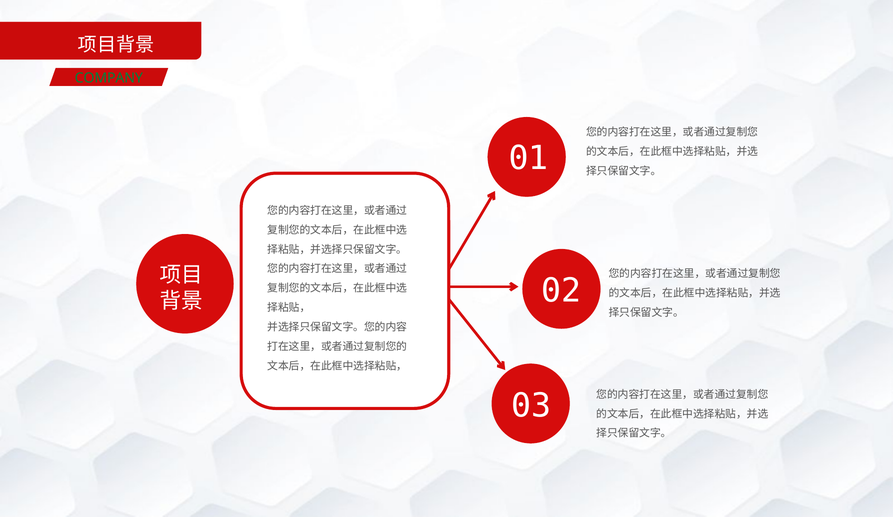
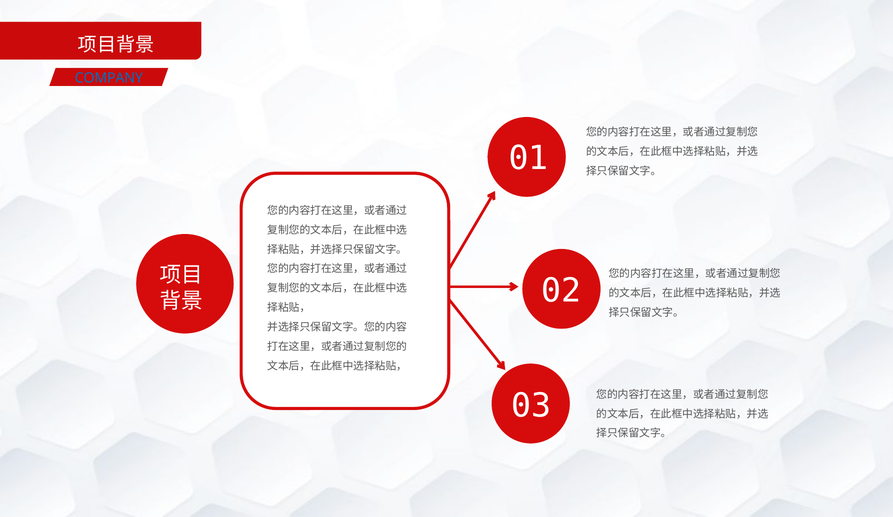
COMPANY colour: green -> blue
